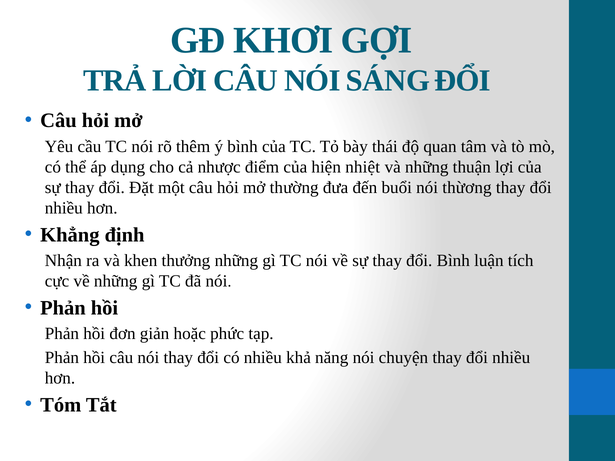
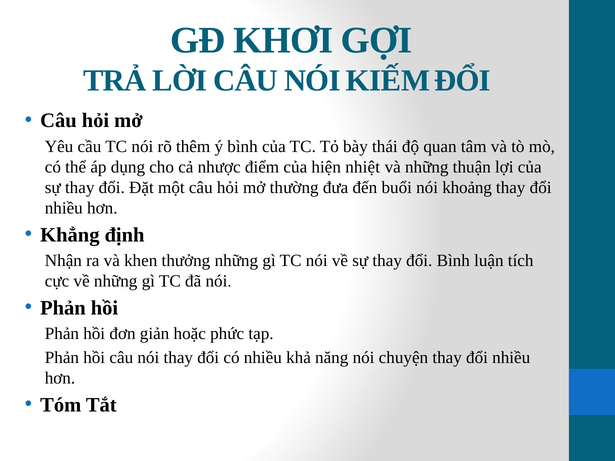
SÁNG: SÁNG -> KIẾM
thừơng: thừơng -> khoảng
